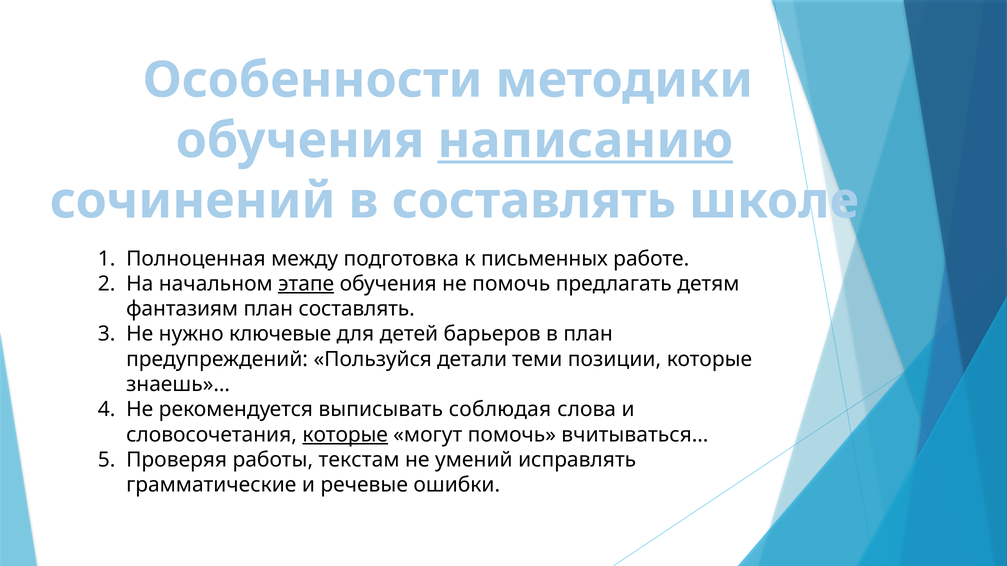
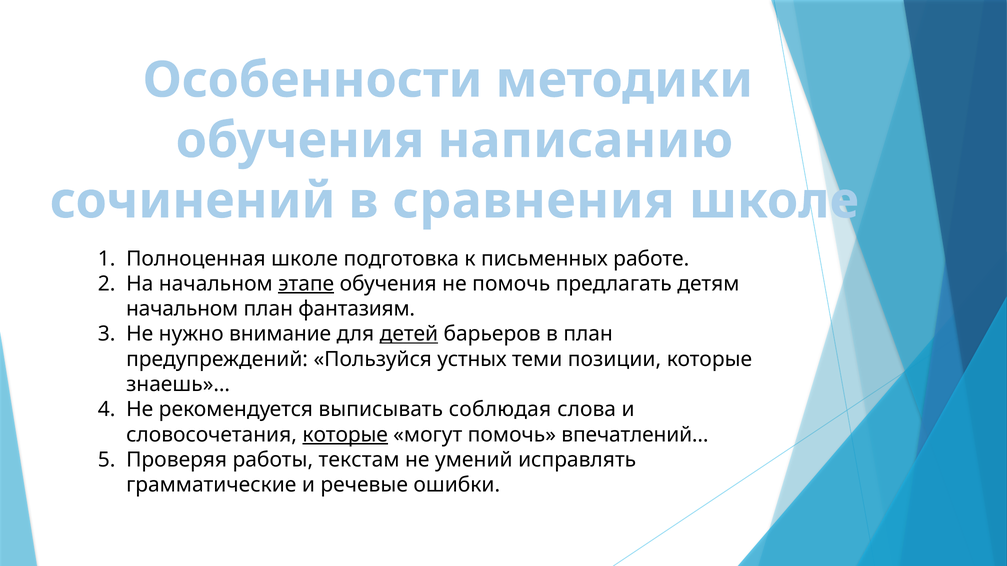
написанию underline: present -> none
в составлять: составлять -> сравнения
Полноценная между: между -> школе
фантазиям at (182, 309): фантазиям -> начальном
план составлять: составлять -> фантазиям
ключевые: ключевые -> внимание
детей underline: none -> present
детали: детали -> устных
вчитываться…: вчитываться… -> впечатлений…
